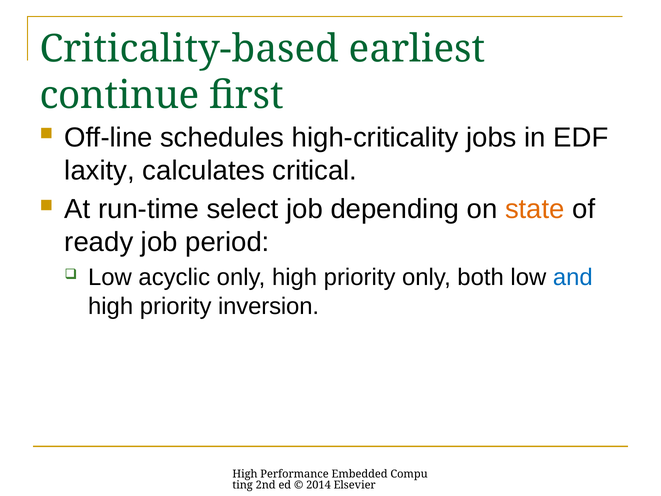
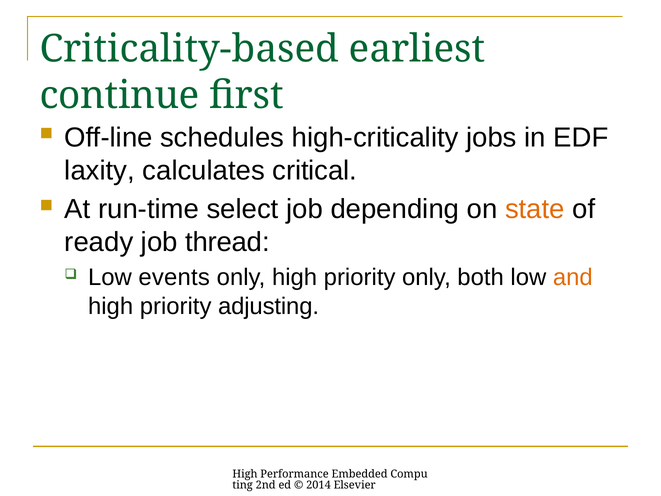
period: period -> thread
acyclic: acyclic -> events
and colour: blue -> orange
inversion: inversion -> adjusting
